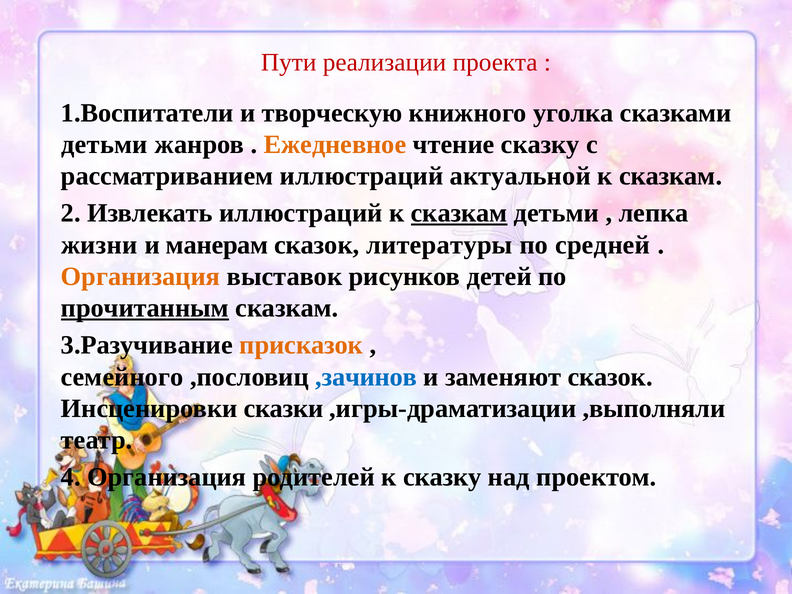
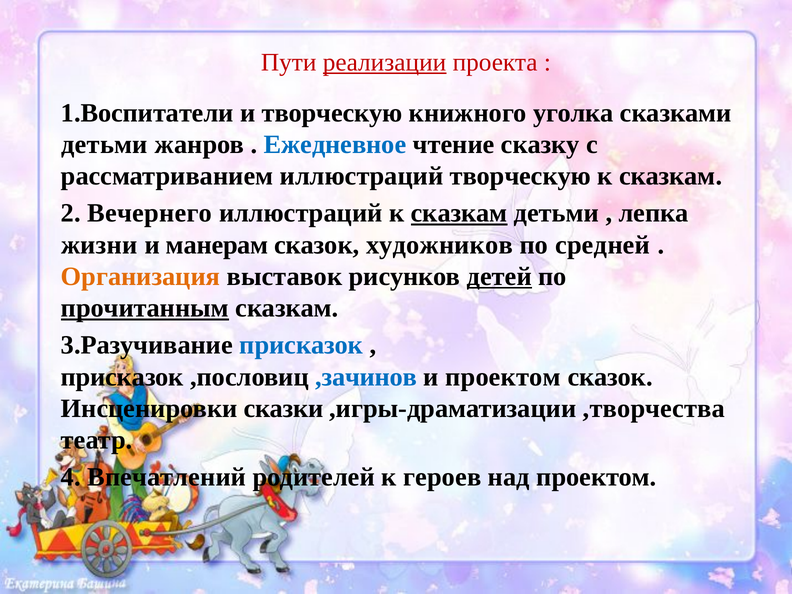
реализации underline: none -> present
Ежедневное colour: orange -> blue
иллюстраций актуальной: актуальной -> творческую
Извлекать: Извлекать -> Вечернего
литературы: литературы -> художников
детей underline: none -> present
присказок at (301, 345) colour: orange -> blue
семейного at (122, 377): семейного -> присказок
и заменяют: заменяют -> проектом
,выполняли: ,выполняли -> ,творчества
4 Организация: Организация -> Впечатлений
к сказку: сказку -> героев
